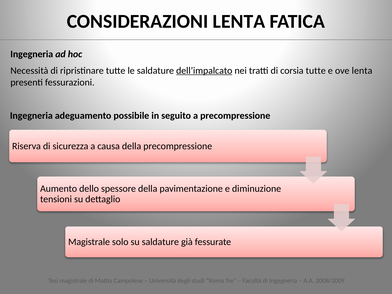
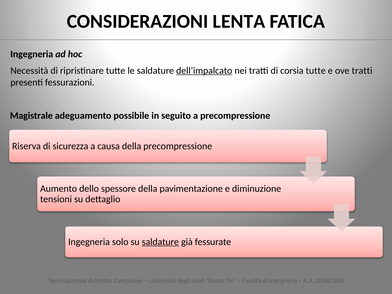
ove lenta: lenta -> tratti
Ingegneria at (31, 116): Ingegneria -> Magistrale
Magistrale at (89, 242): Magistrale -> Ingegneria
saldature at (160, 242) underline: none -> present
